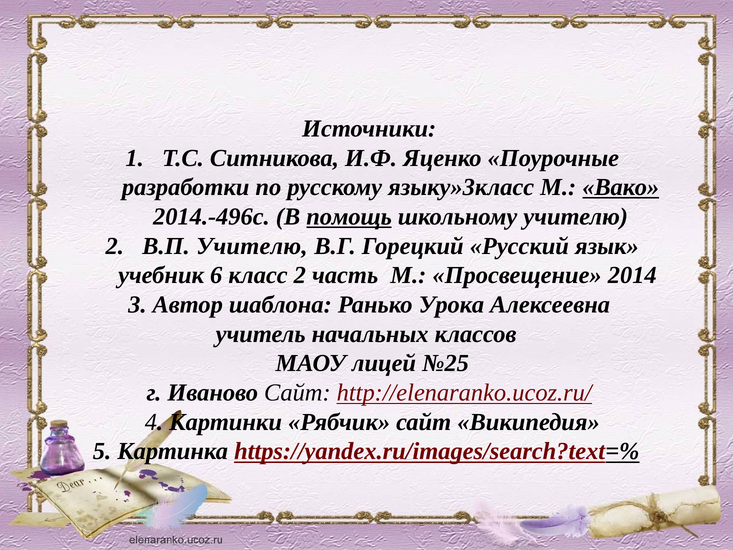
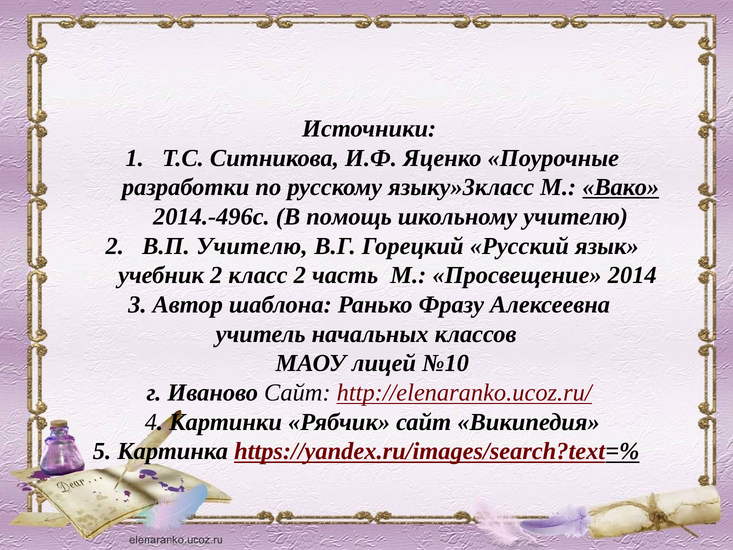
помощь underline: present -> none
учебник 6: 6 -> 2
Урока: Урока -> Фразу
№25: №25 -> №10
